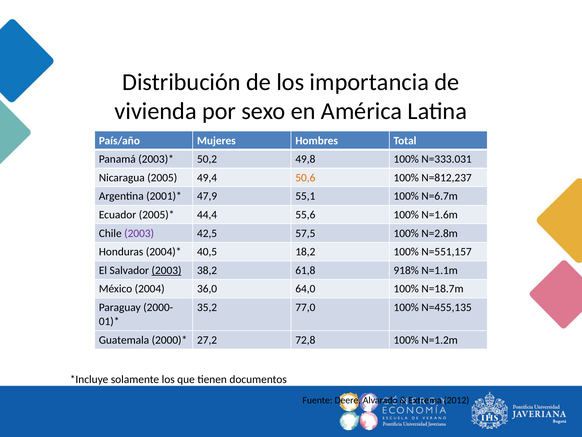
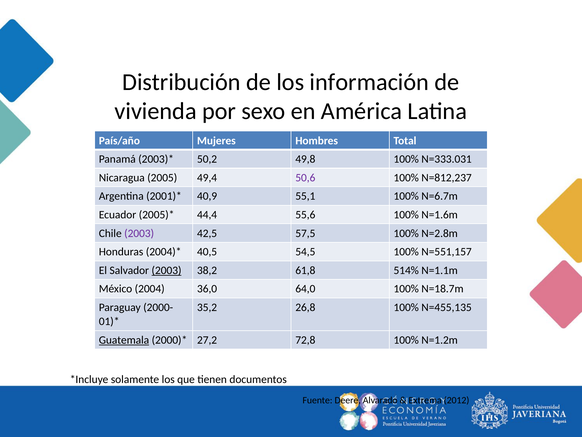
importancia: importancia -> información
50,6 colour: orange -> purple
47,9: 47,9 -> 40,9
18,2: 18,2 -> 54,5
918%: 918% -> 514%
77,0: 77,0 -> 26,8
Guatemala underline: none -> present
